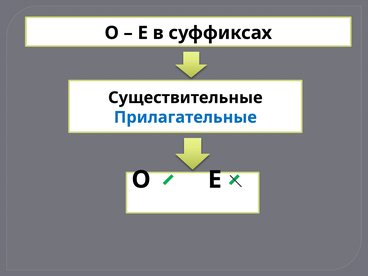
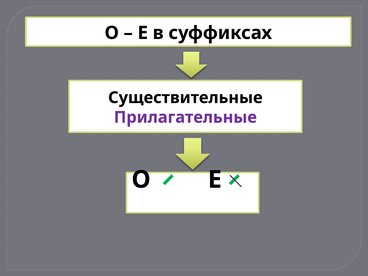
Прилагательные colour: blue -> purple
